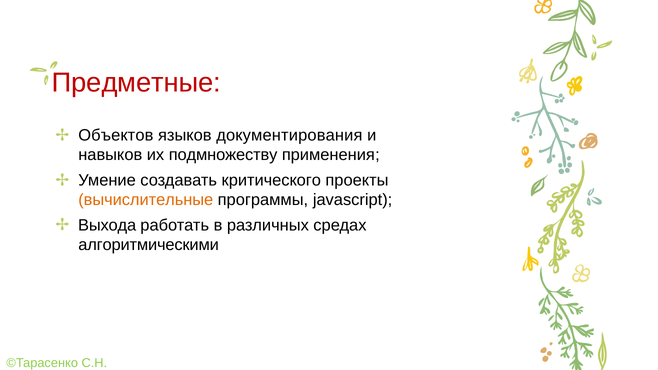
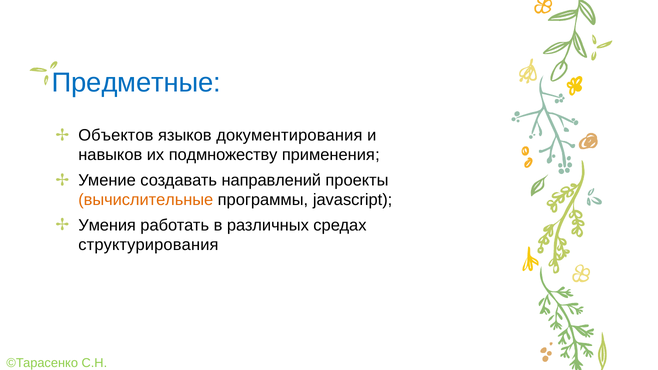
Предметные colour: red -> blue
критического: критического -> направлений
Выхода: Выхода -> Умения
алгоритмическими: алгоритмическими -> структурирования
